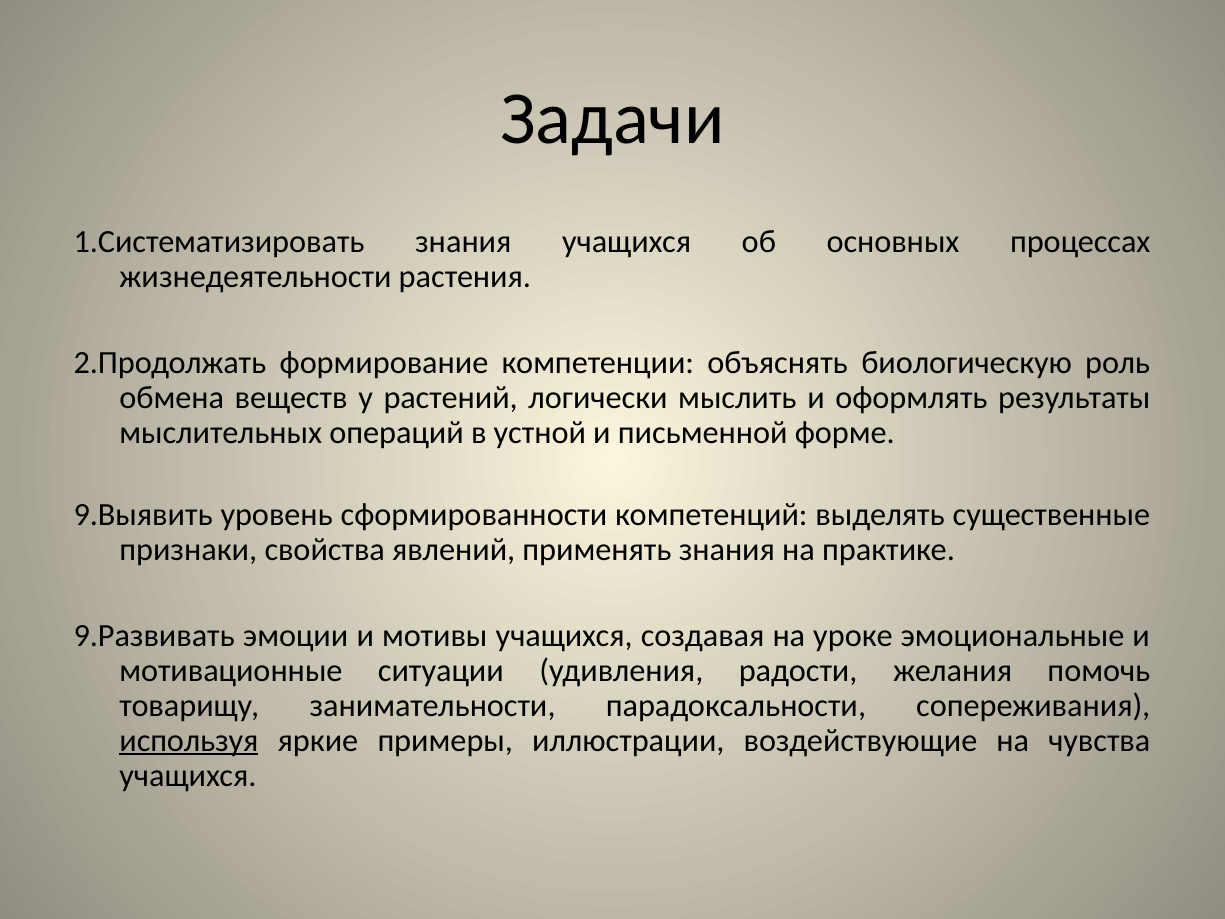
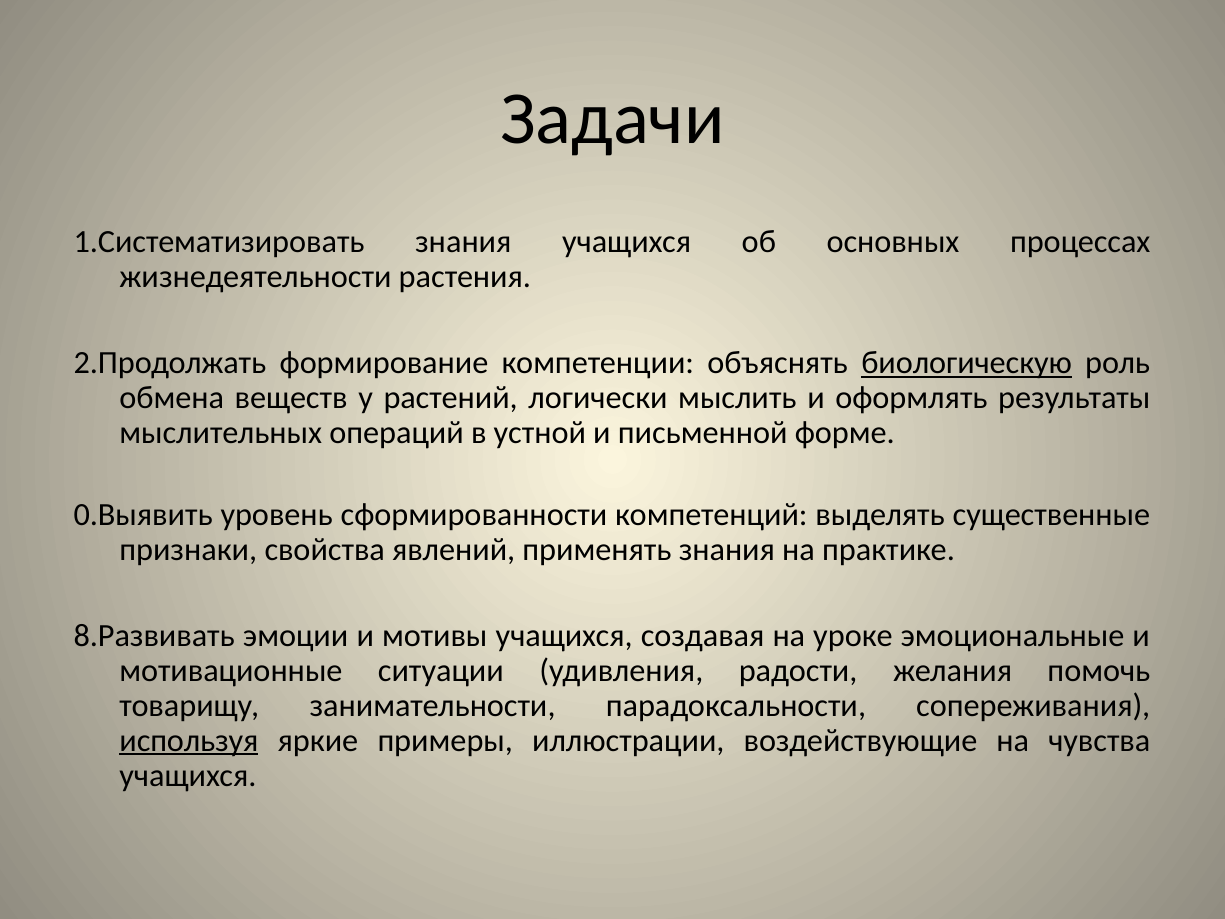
биологическую underline: none -> present
9.Выявить: 9.Выявить -> 0.Выявить
9.Развивать: 9.Развивать -> 8.Развивать
